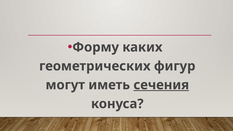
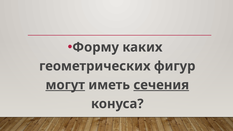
могут underline: none -> present
